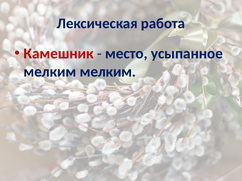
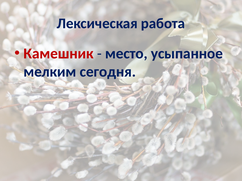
мелким мелким: мелким -> сегодня
